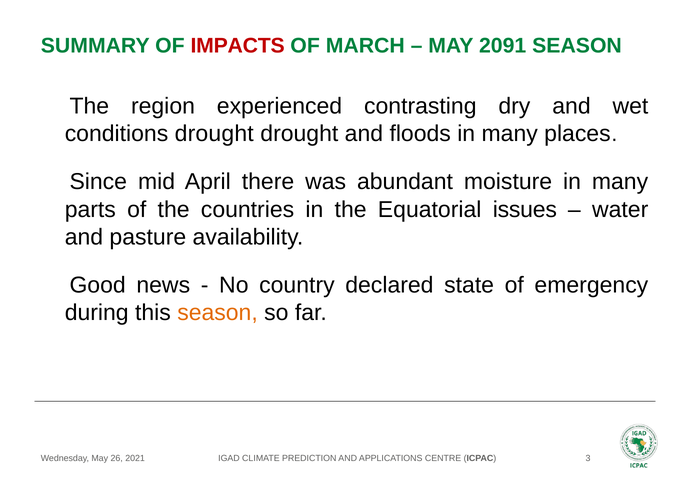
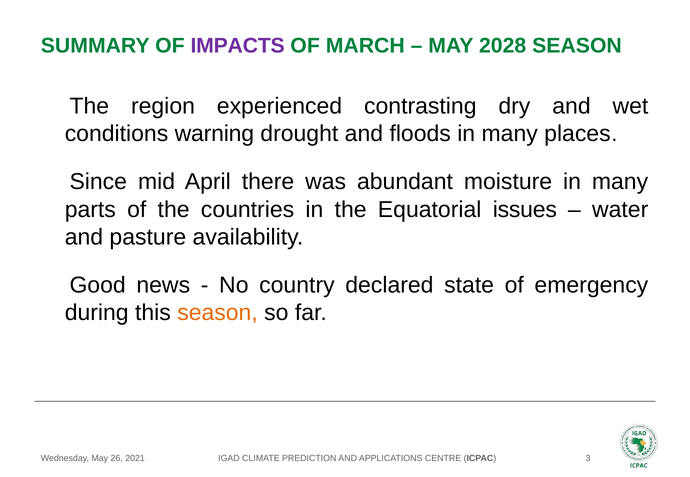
IMPACTS colour: red -> purple
2091: 2091 -> 2028
conditions drought: drought -> warning
